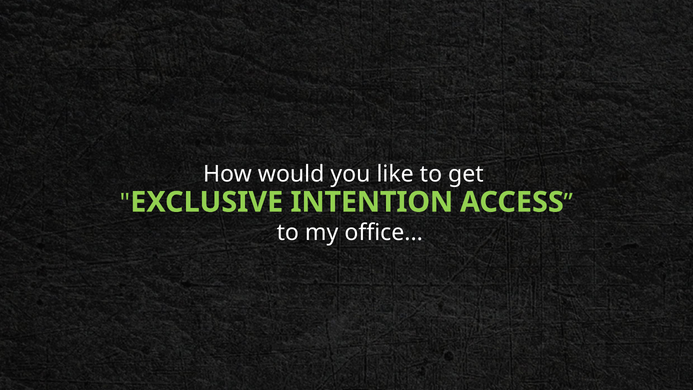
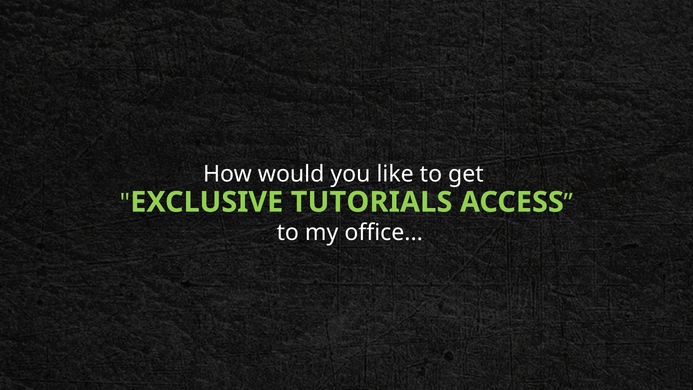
INTENTION: INTENTION -> TUTORIALS
